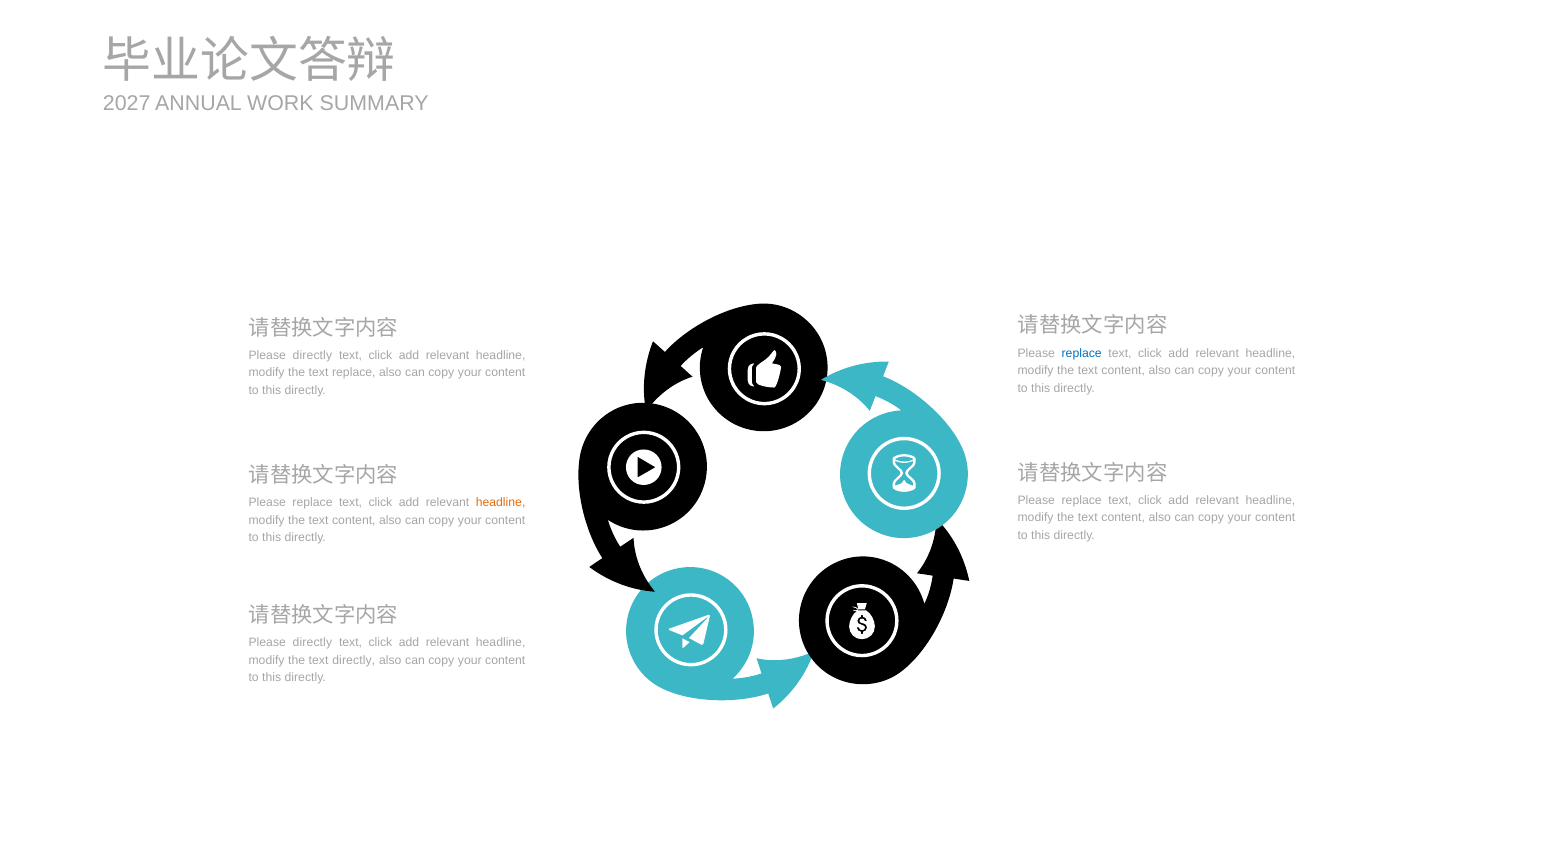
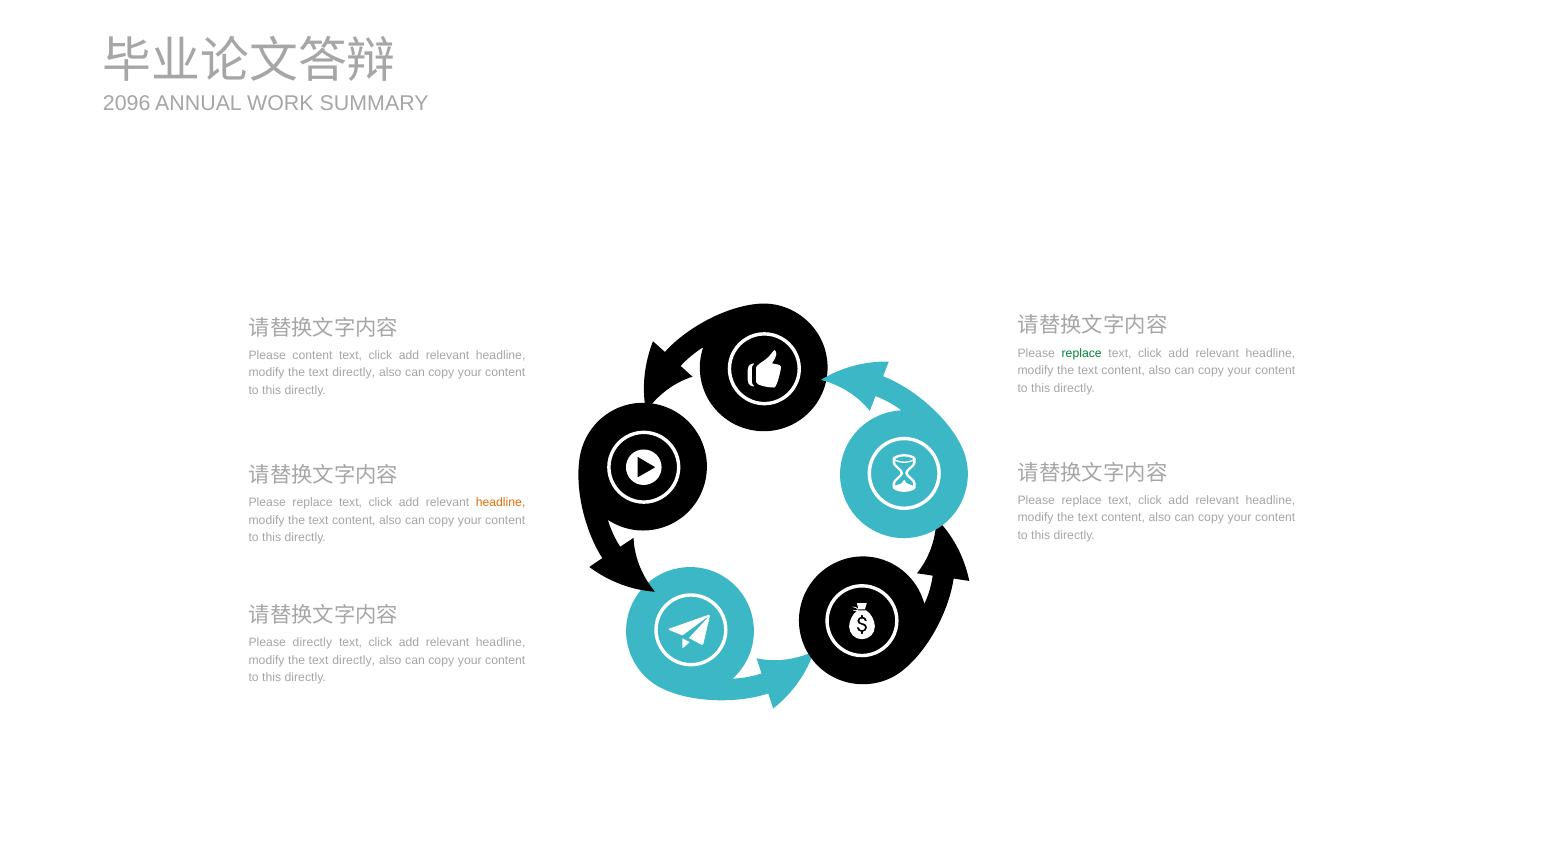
2027: 2027 -> 2096
replace at (1082, 353) colour: blue -> green
directly at (312, 356): directly -> content
replace at (354, 373): replace -> directly
